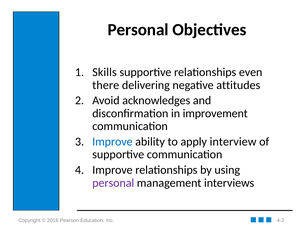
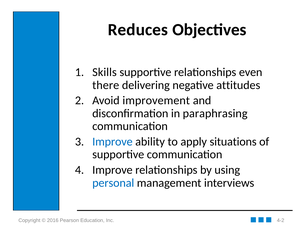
Personal at (138, 30): Personal -> Reduces
acknowledges: acknowledges -> improvement
improvement: improvement -> paraphrasing
interview: interview -> situations
personal at (113, 183) colour: purple -> blue
